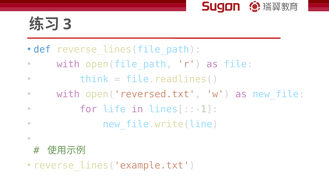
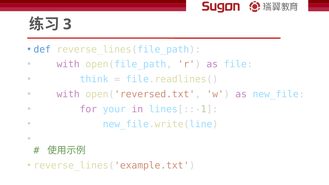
life: life -> your
